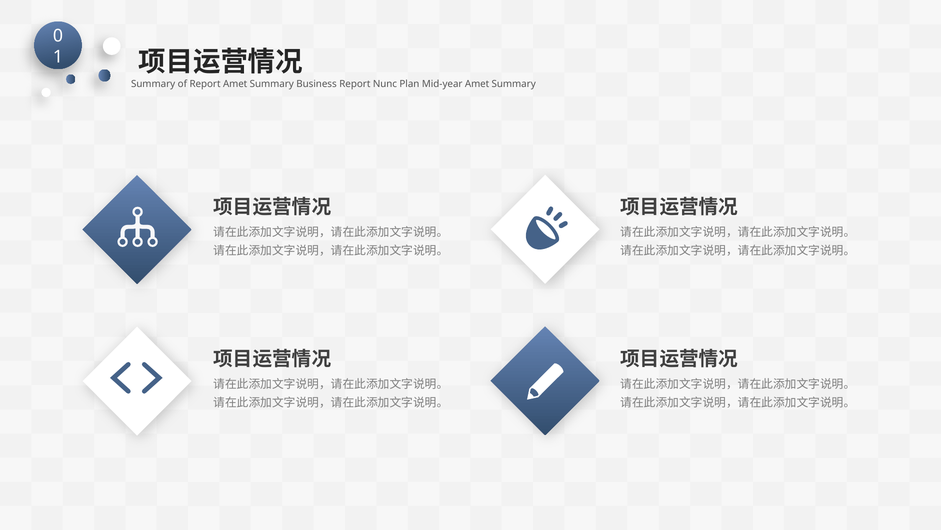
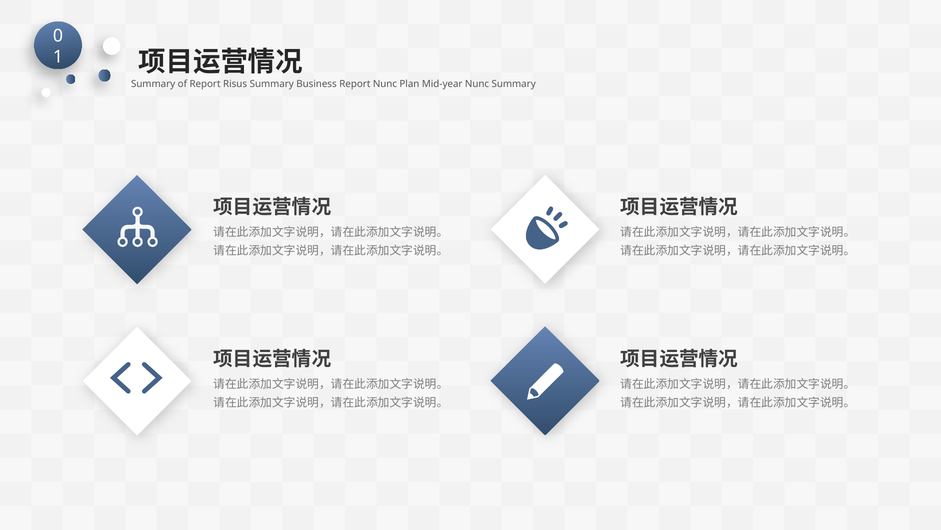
Report Amet: Amet -> Risus
Mid-year Amet: Amet -> Nunc
